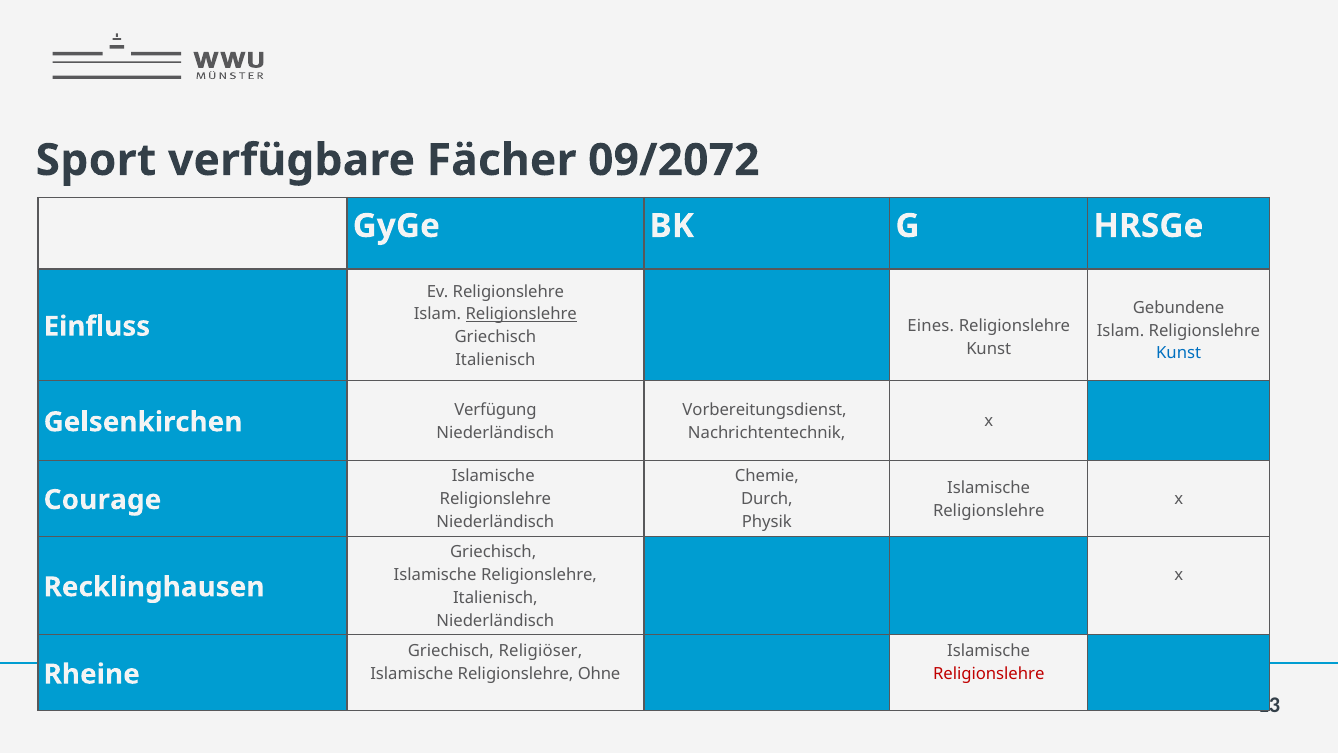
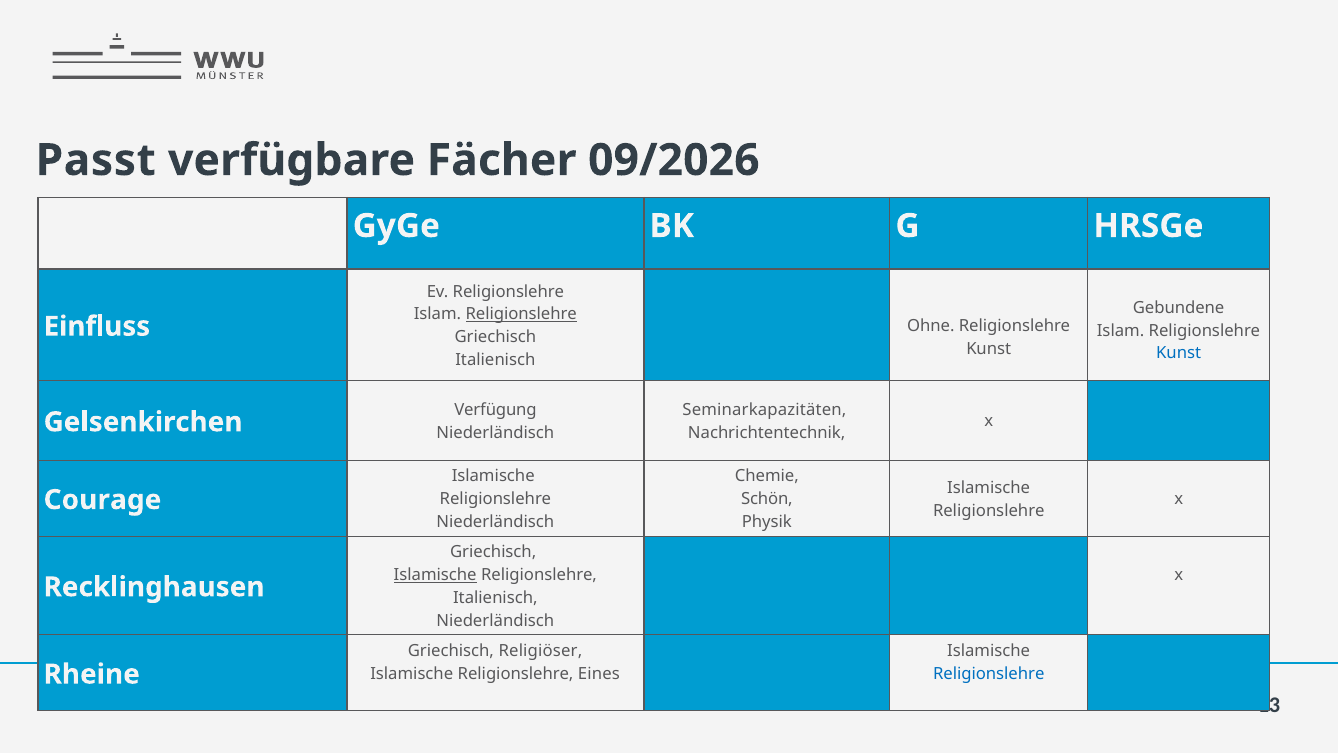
Sport: Sport -> Passt
09/2072: 09/2072 -> 09/2026
Eines: Eines -> Ohne
Vorbereitungsdienst: Vorbereitungsdienst -> Seminarkapazitäten
Durch: Durch -> Schön
Islamische at (435, 575) underline: none -> present
Ohne: Ohne -> Eines
Religionslehre at (989, 673) colour: red -> blue
